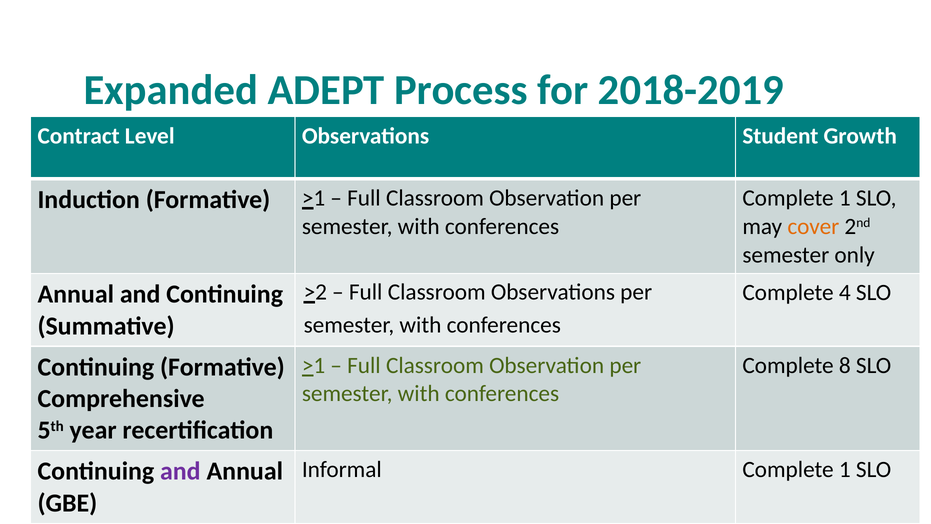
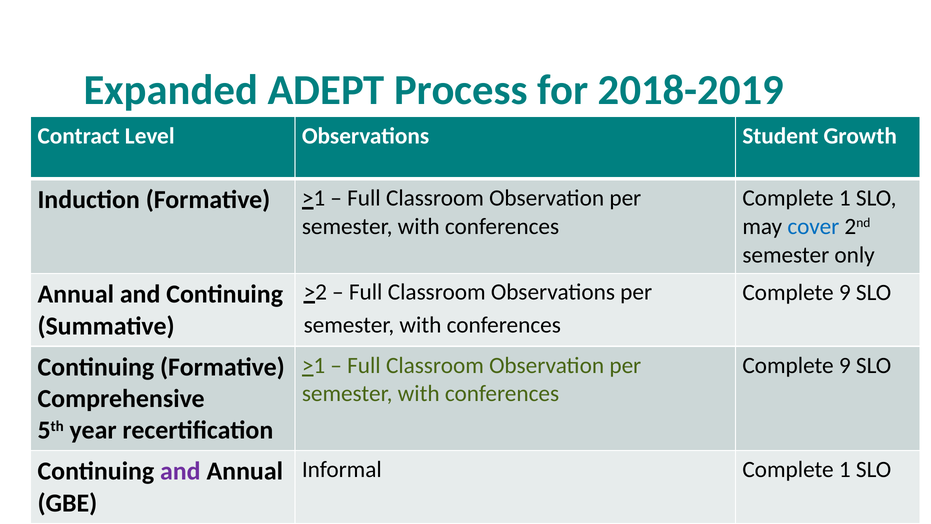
cover colour: orange -> blue
4 at (845, 292): 4 -> 9
8 at (845, 365): 8 -> 9
